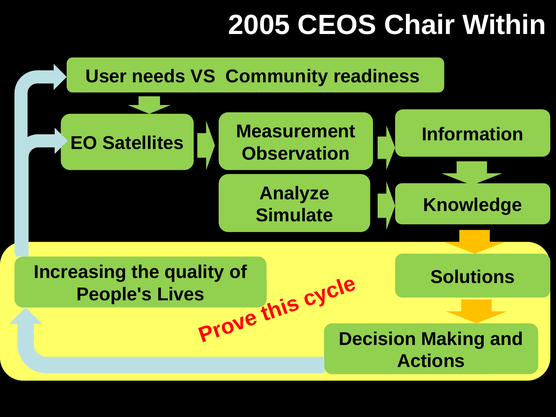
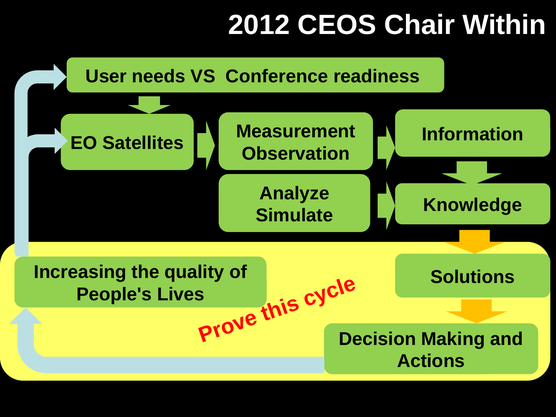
2005: 2005 -> 2012
Community: Community -> Conference
